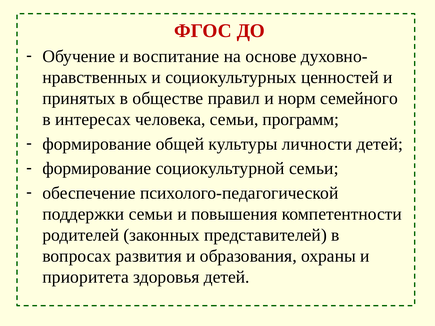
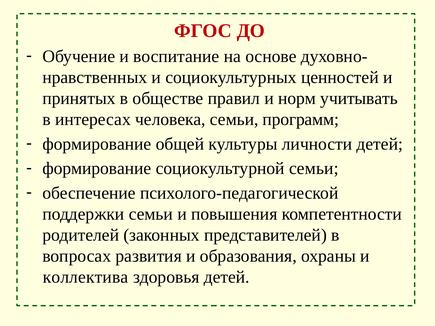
семейного: семейного -> учитывать
приоритета: приоритета -> коллектива
